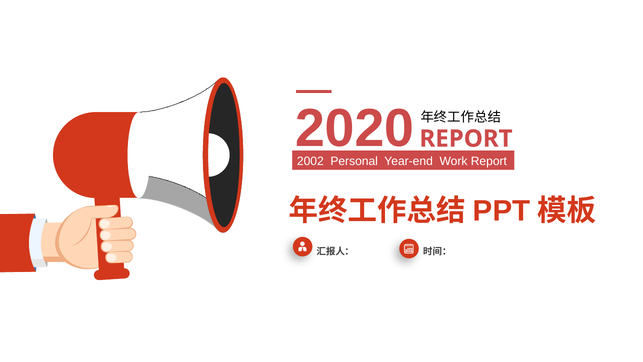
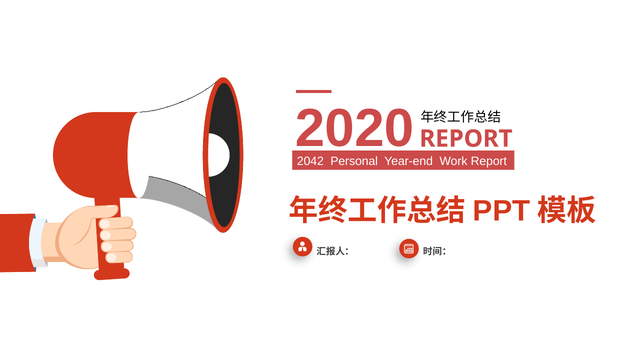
2002: 2002 -> 2042
